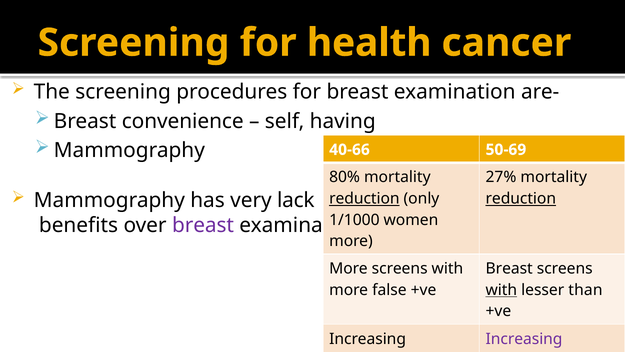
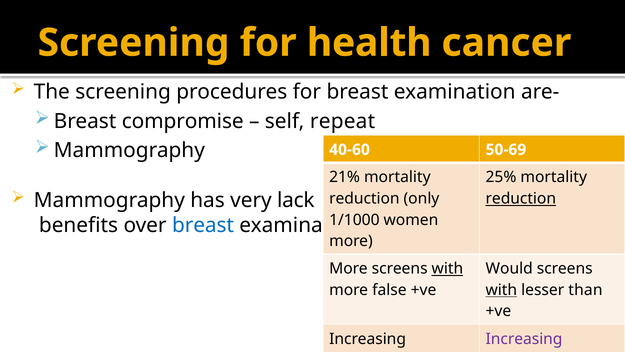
convenience: convenience -> compromise
having: having -> repeat
40-66: 40-66 -> 40-60
80%: 80% -> 21%
27%: 27% -> 25%
reduction at (364, 198) underline: present -> none
breast at (203, 225) colour: purple -> blue
with at (447, 268) underline: none -> present
Breast at (509, 268): Breast -> Would
